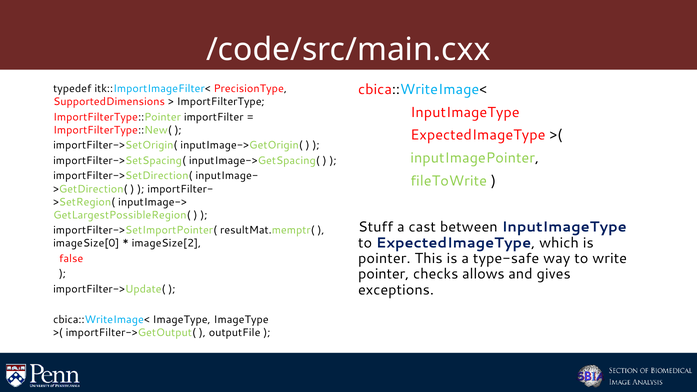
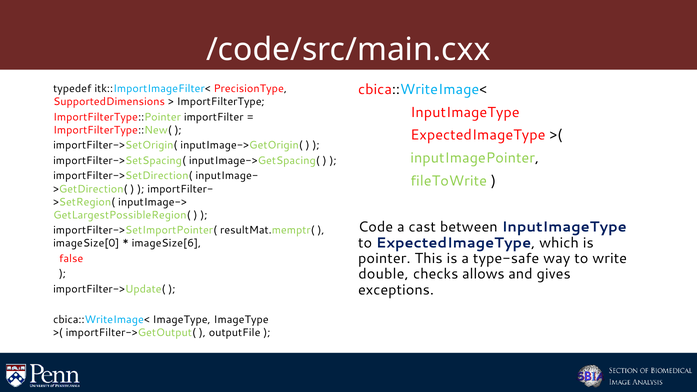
Stuff: Stuff -> Code
imageSize[2: imageSize[2 -> imageSize[6
pointer at (384, 274): pointer -> double
